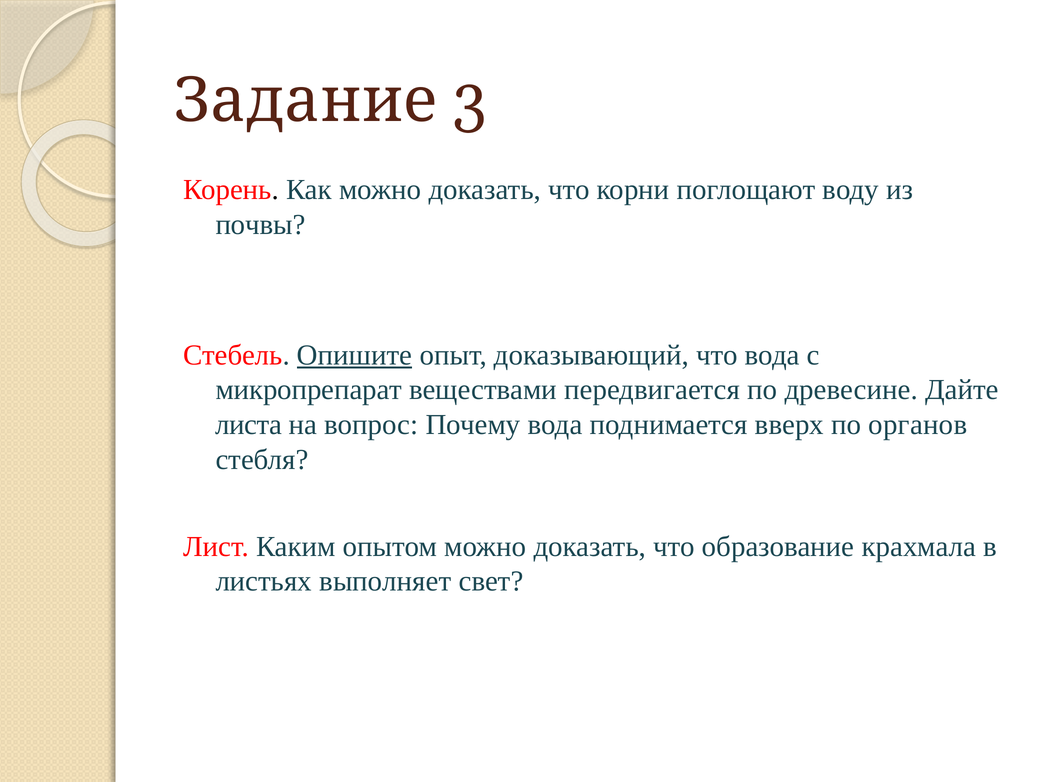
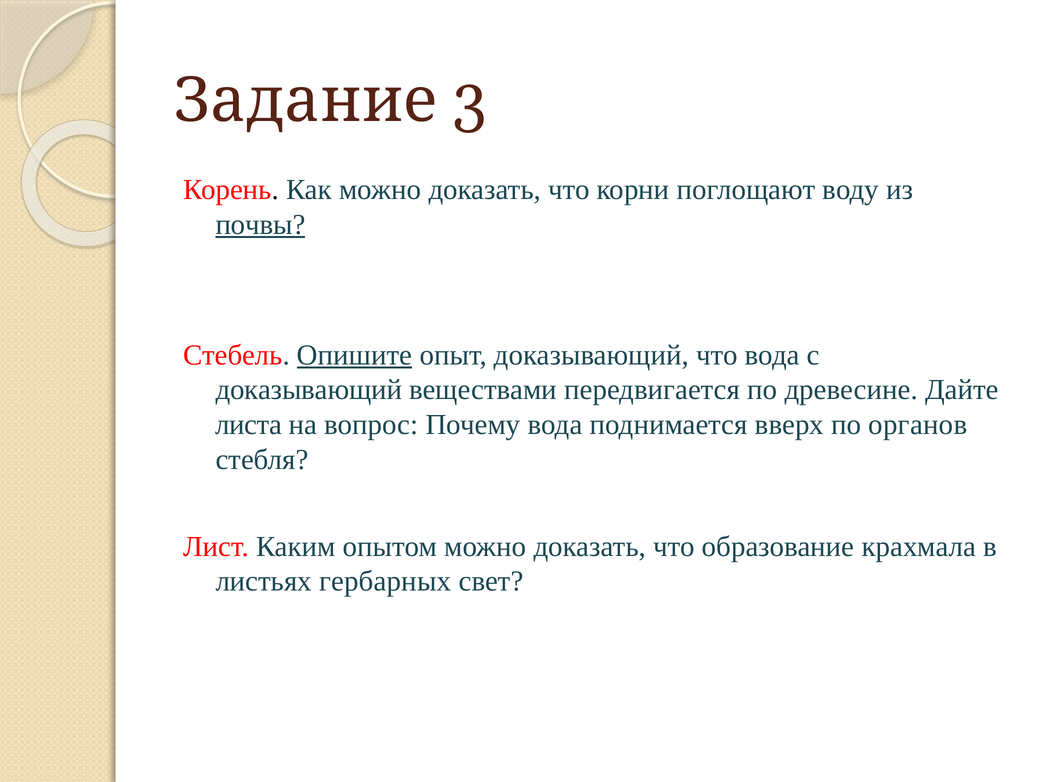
почвы underline: none -> present
микропрепарат at (309, 390): микропрепарат -> доказывающий
выполняет: выполняет -> гербарных
